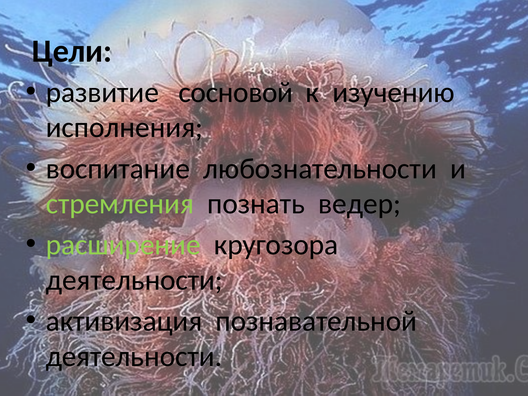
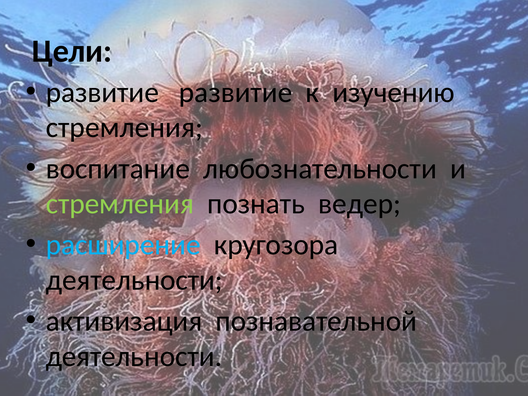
развитие сосновой: сосновой -> развитие
исполнения at (124, 128): исполнения -> стремления
расширение colour: light green -> light blue
